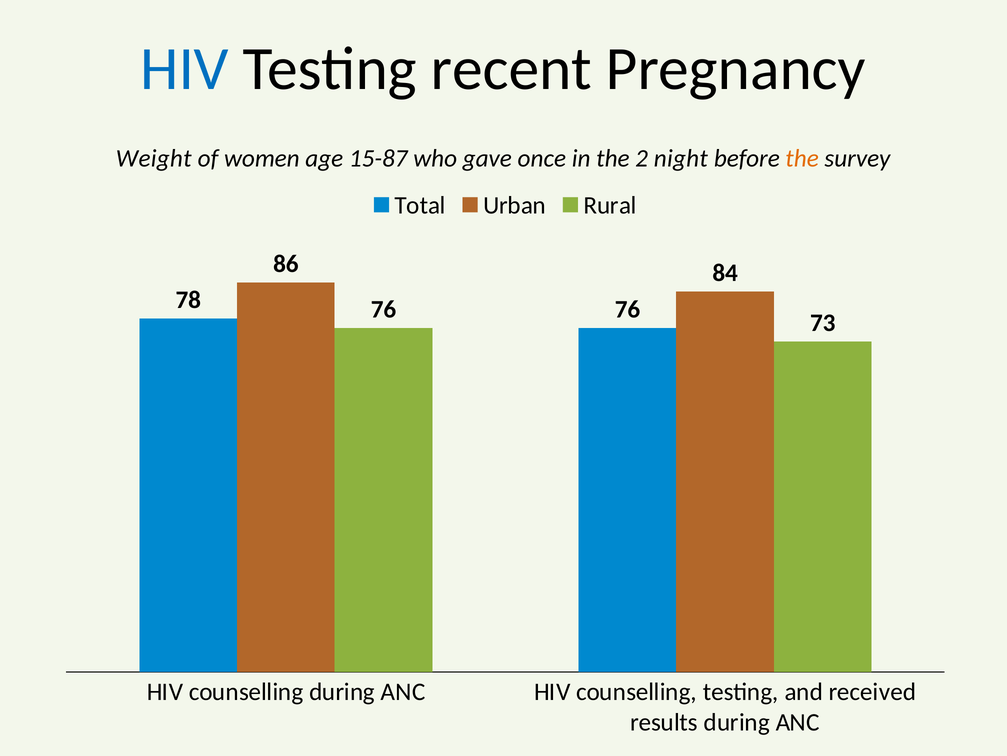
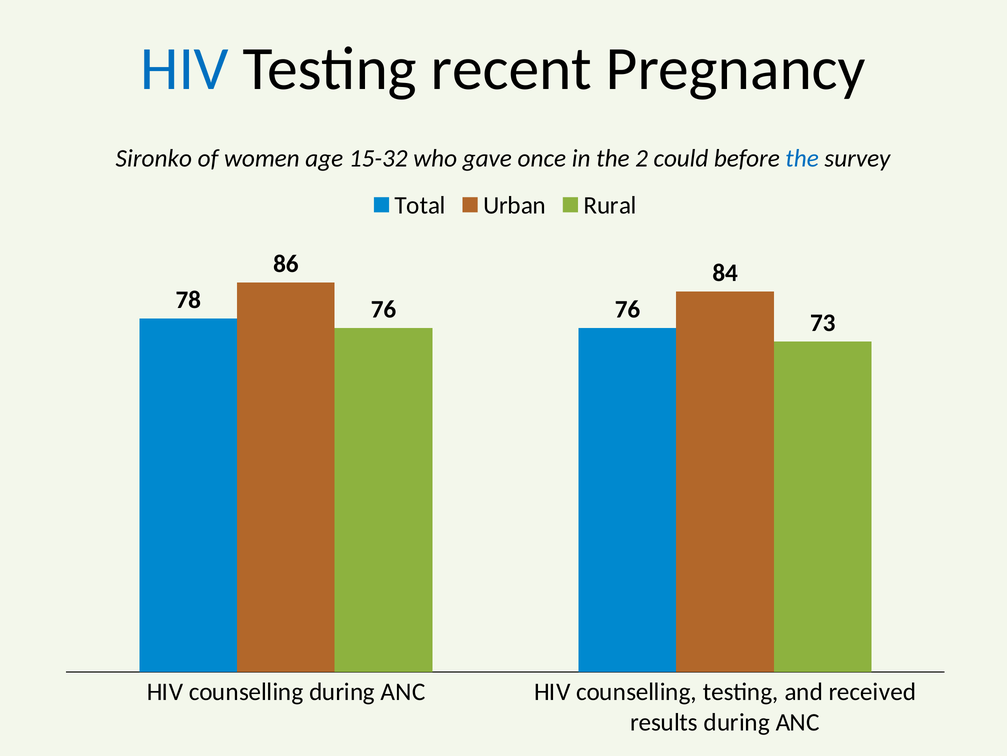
Weight: Weight -> Sironko
15-87: 15-87 -> 15-32
night: night -> could
the at (802, 158) colour: orange -> blue
